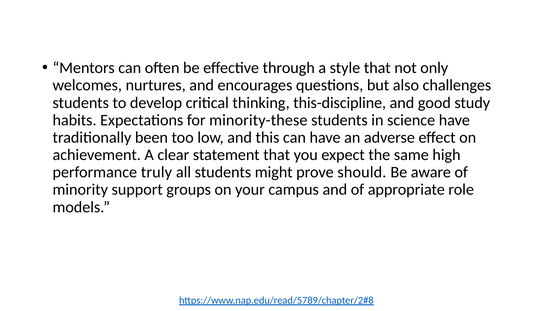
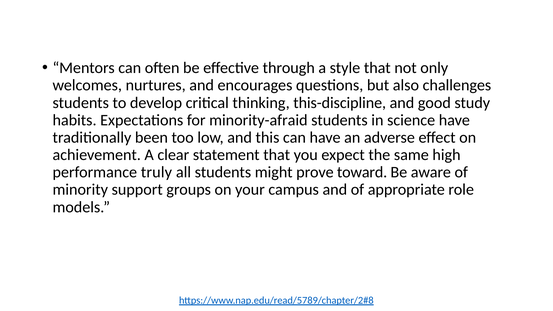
minority-these: minority-these -> minority-afraid
should: should -> toward
